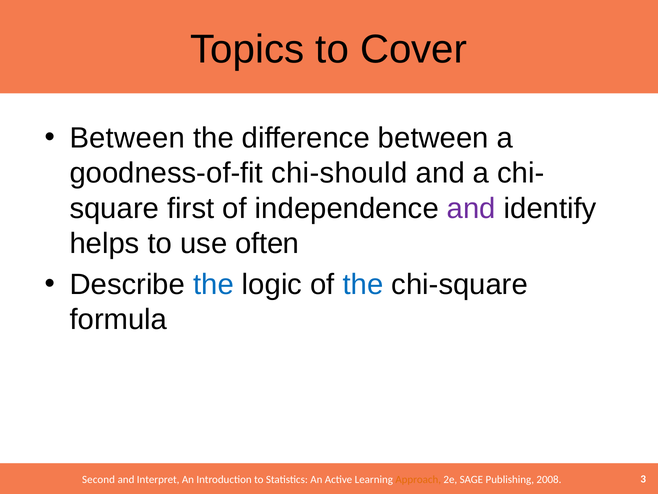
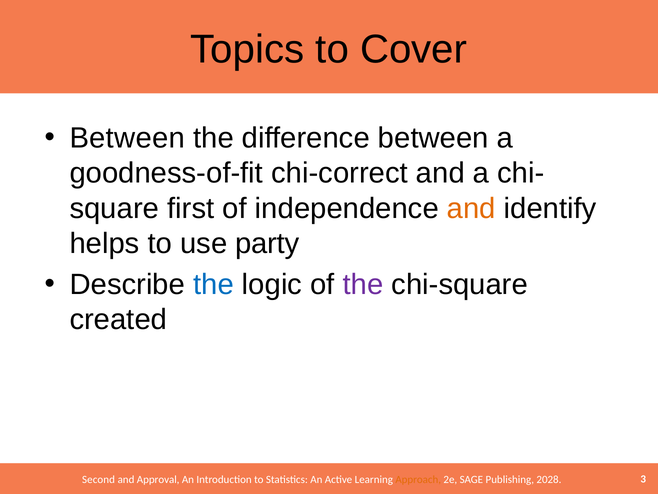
chi-should: chi-should -> chi-correct
and at (471, 208) colour: purple -> orange
often: often -> party
the at (363, 284) colour: blue -> purple
formula: formula -> created
Interpret: Interpret -> Approval
2008: 2008 -> 2028
